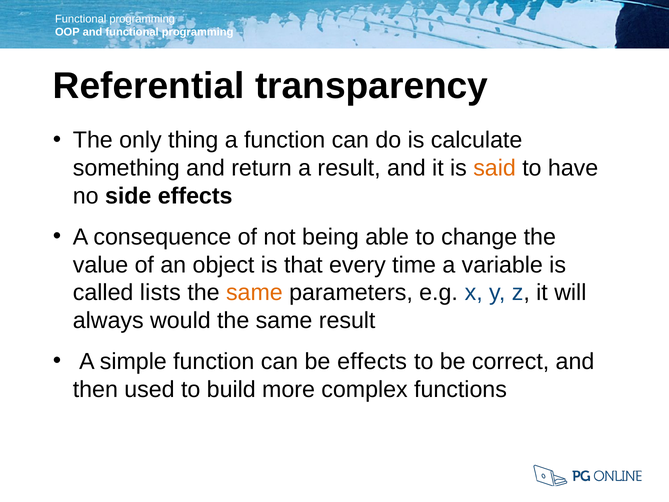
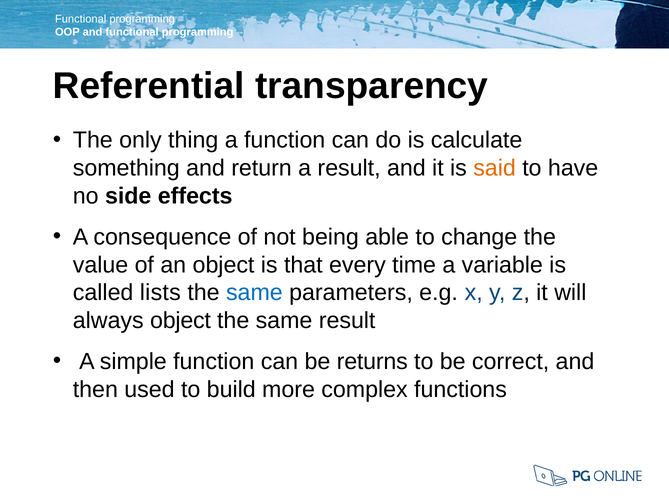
same at (254, 293) colour: orange -> blue
always would: would -> object
be effects: effects -> returns
